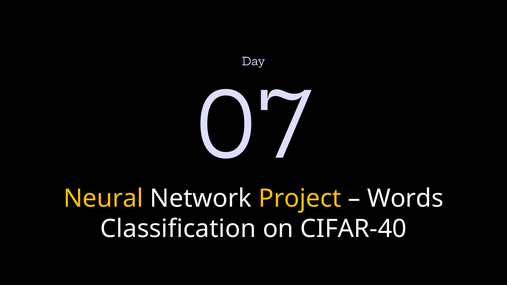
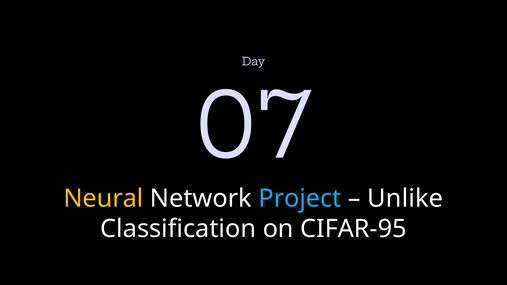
Project colour: yellow -> light blue
Words: Words -> Unlike
CIFAR-40: CIFAR-40 -> CIFAR-95
